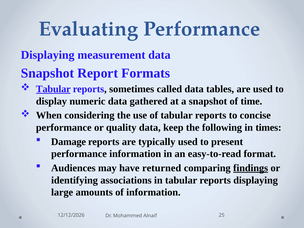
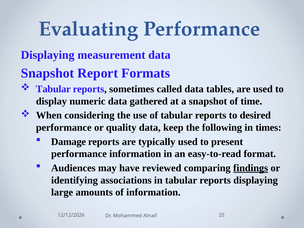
Tabular at (53, 89) underline: present -> none
concise: concise -> desired
returned: returned -> reviewed
